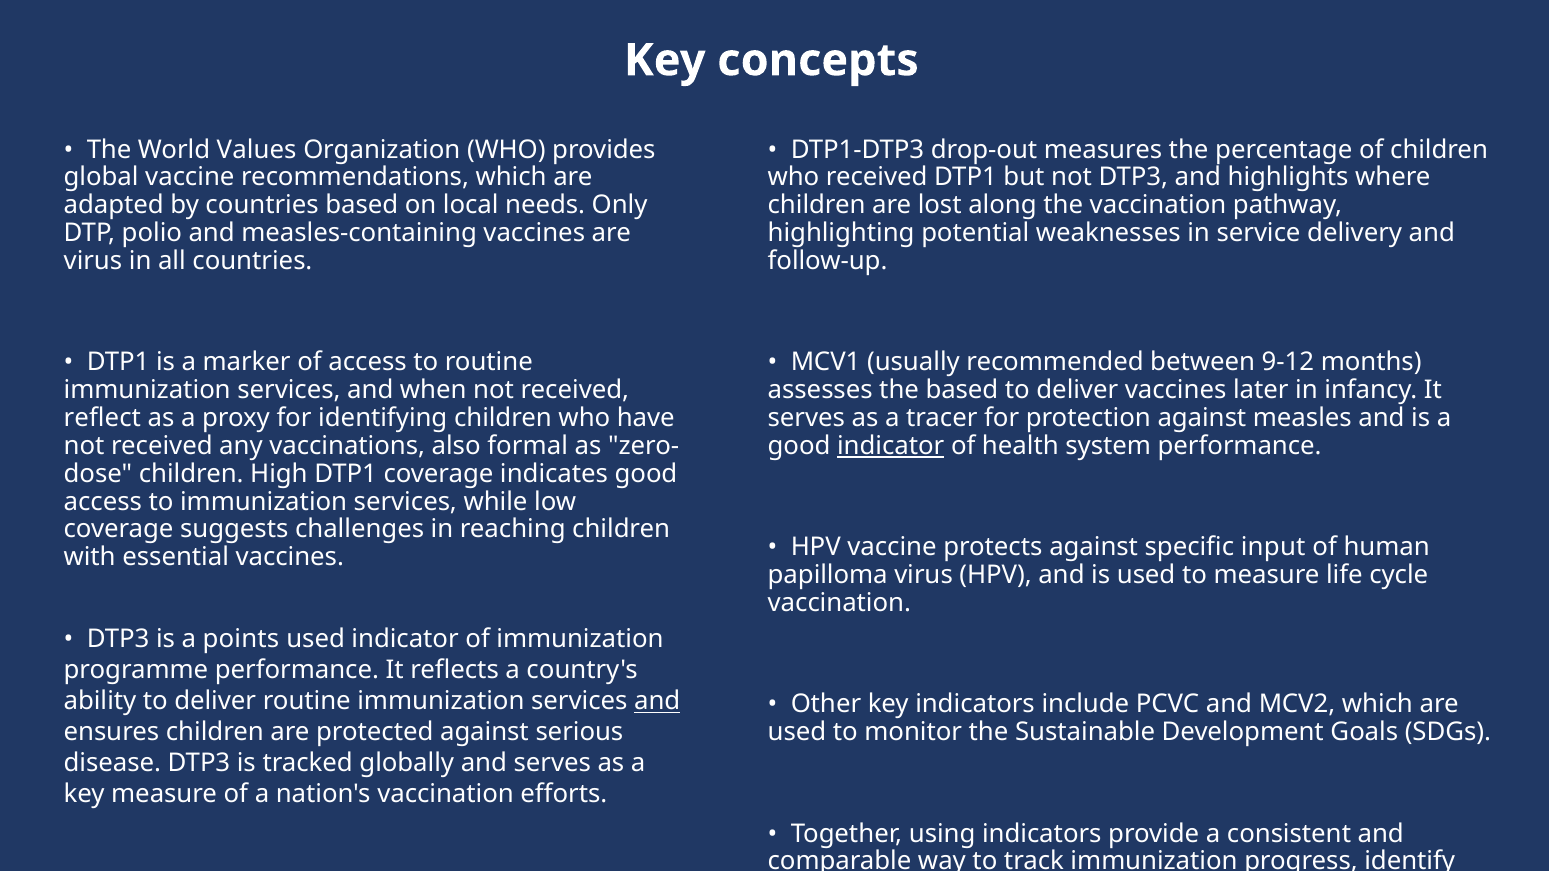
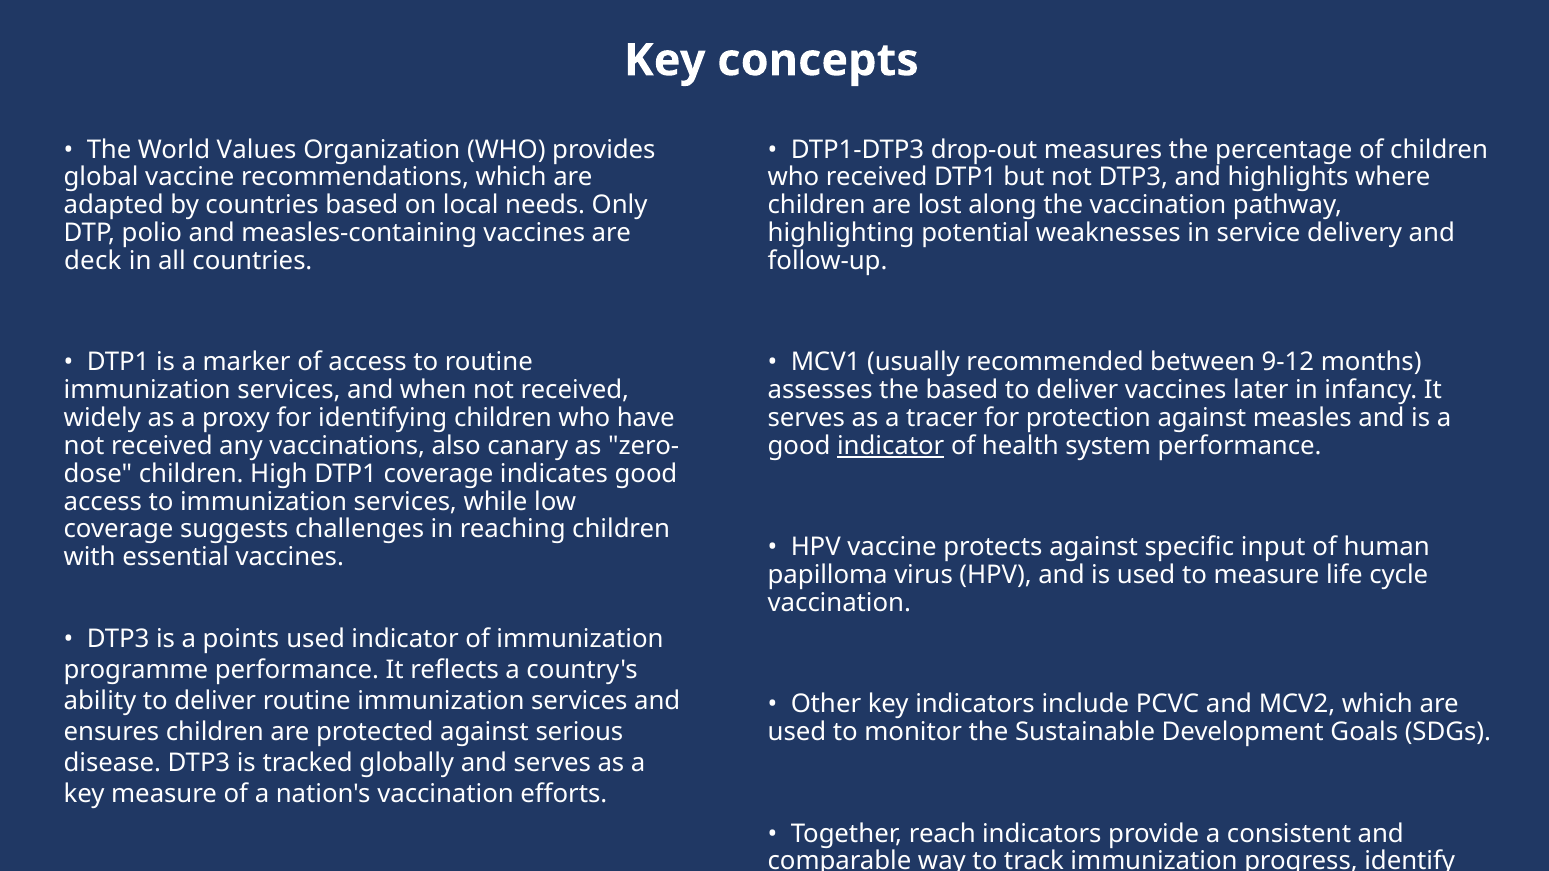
virus at (93, 261): virus -> deck
reflect: reflect -> widely
formal: formal -> canary
and at (657, 701) underline: present -> none
using: using -> reach
